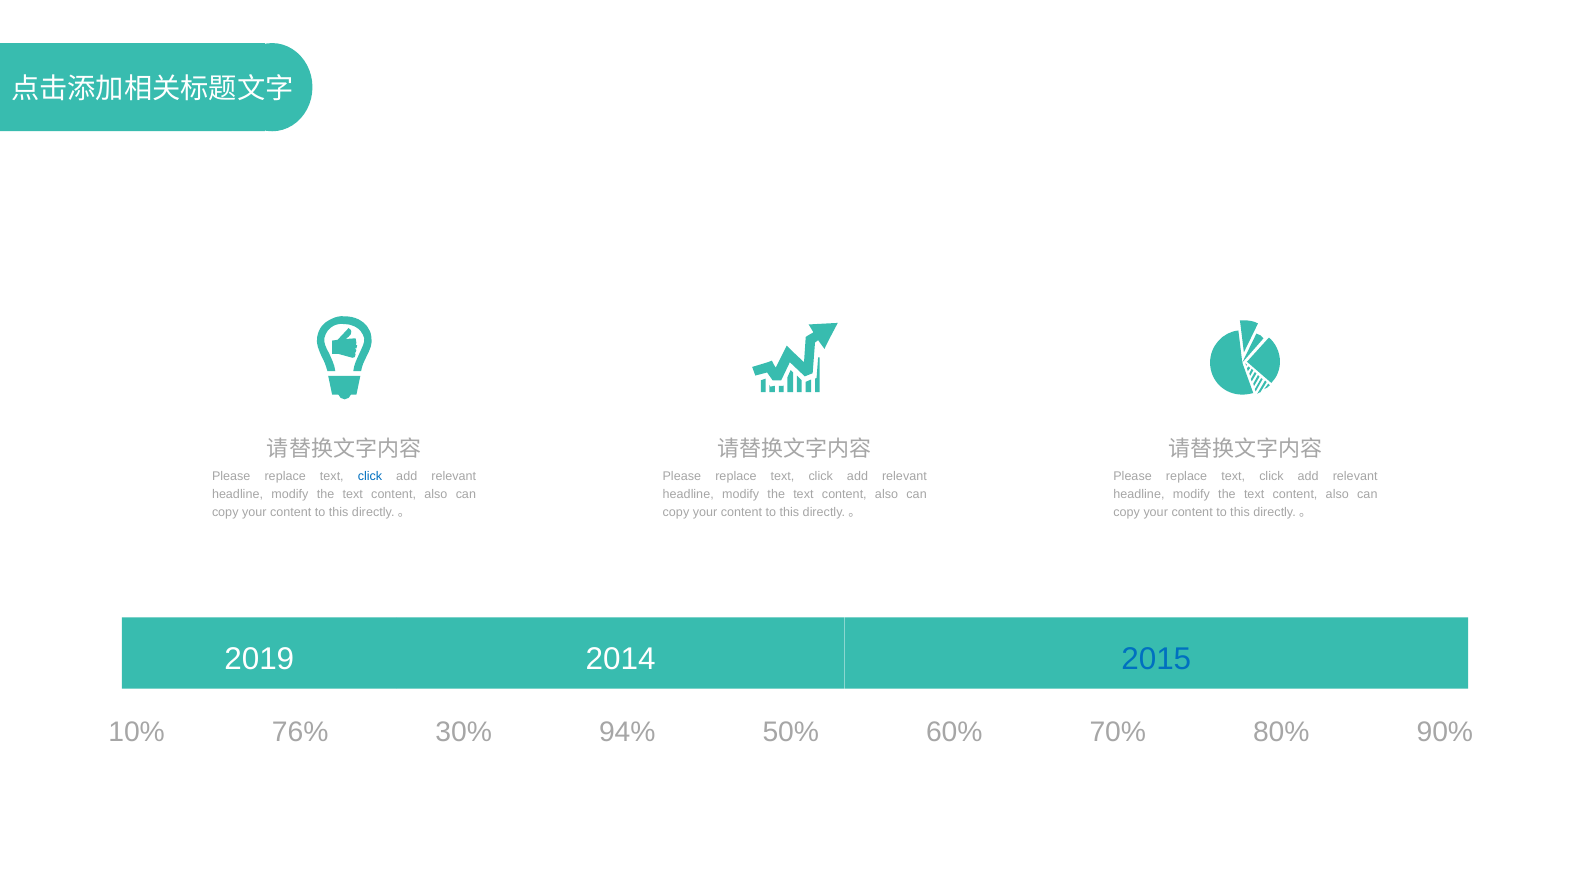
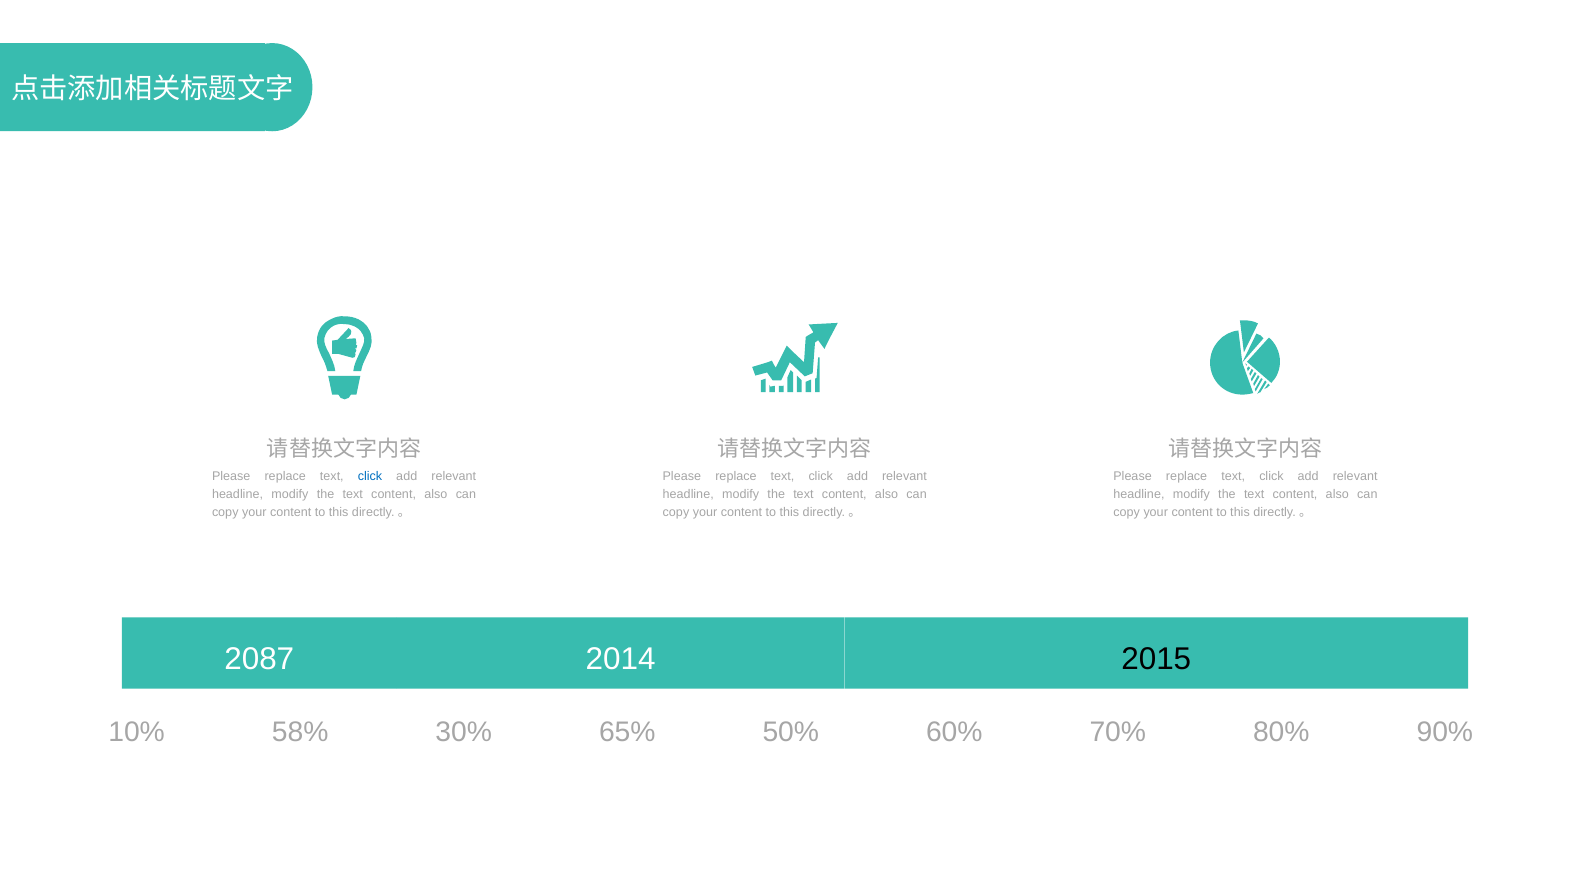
2019: 2019 -> 2087
2015 colour: blue -> black
76%: 76% -> 58%
94%: 94% -> 65%
